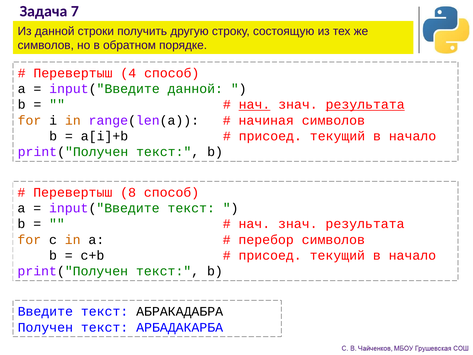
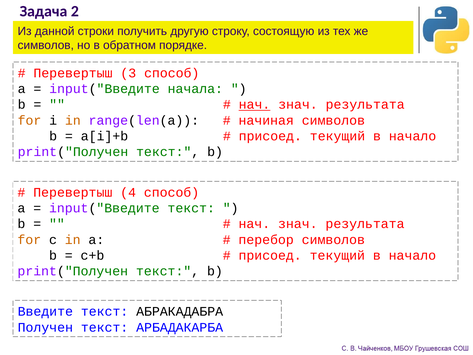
7: 7 -> 2
4: 4 -> 3
input("Введите данной: данной -> начала
результата at (365, 105) underline: present -> none
8: 8 -> 4
